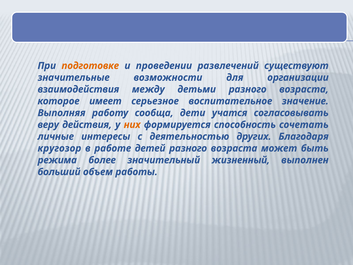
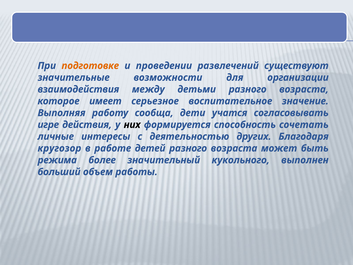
веру: веру -> игре
них colour: orange -> black
жизненный: жизненный -> кукольного
